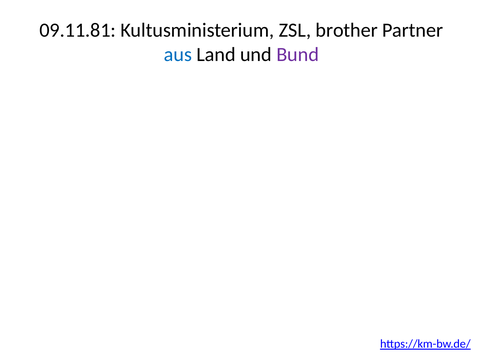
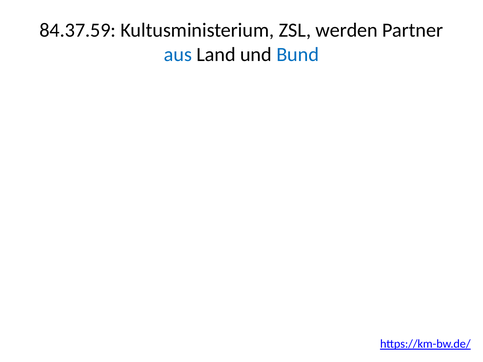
09.11.81: 09.11.81 -> 84.37.59
brother: brother -> werden
Bund colour: purple -> blue
